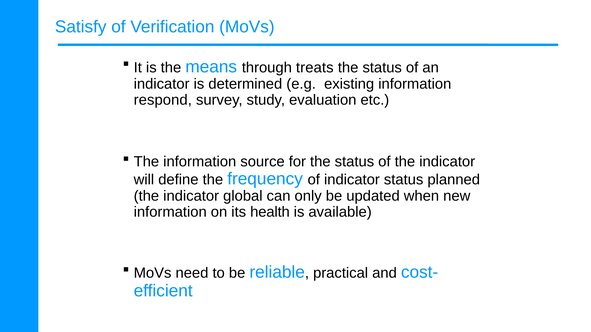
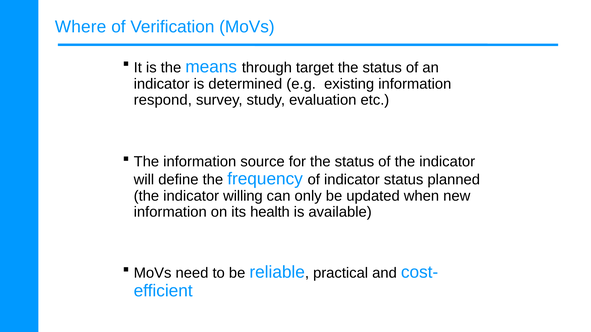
Satisfy: Satisfy -> Where
treats: treats -> target
global: global -> willing
